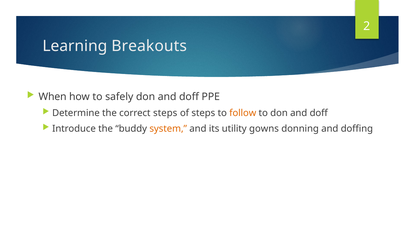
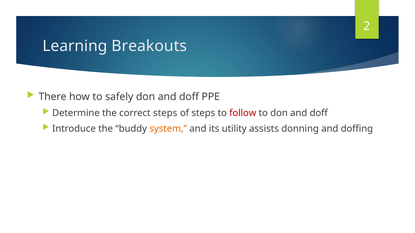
When: When -> There
follow colour: orange -> red
gowns: gowns -> assists
